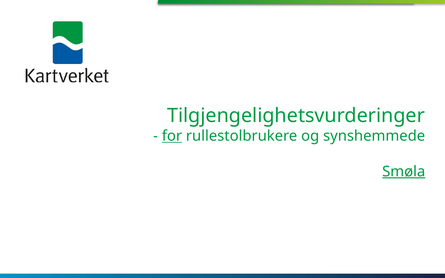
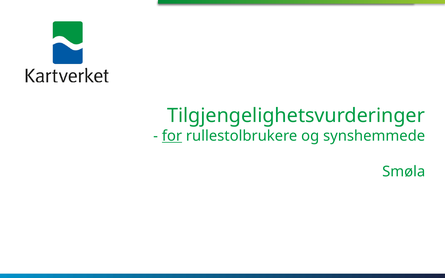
Smøla underline: present -> none
